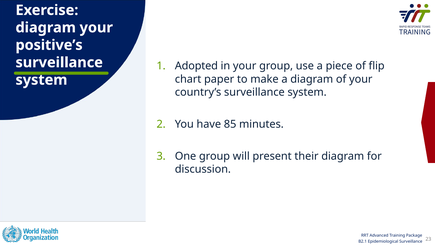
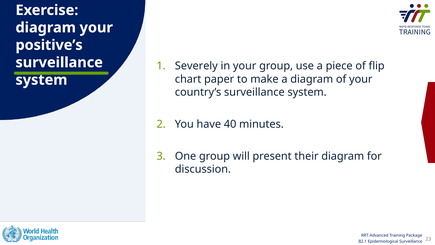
Adopted: Adopted -> Severely
85: 85 -> 40
